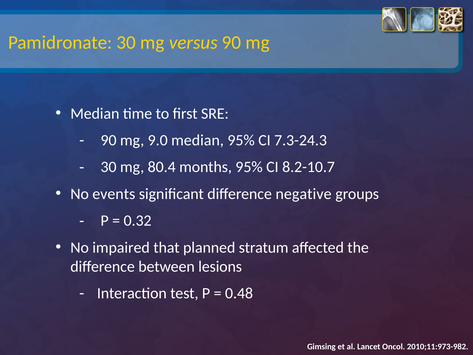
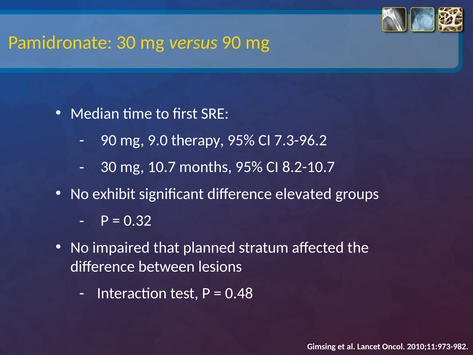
9.0 median: median -> therapy
7.3-24.3: 7.3-24.3 -> 7.3-96.2
80.4: 80.4 -> 10.7
events: events -> exhibit
negative: negative -> elevated
